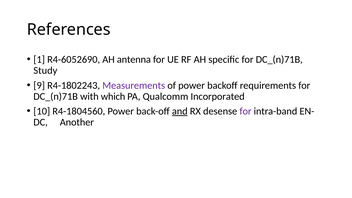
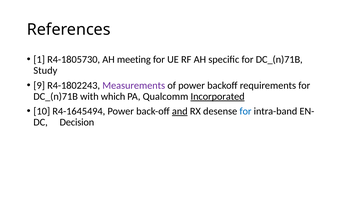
R4-6052690: R4-6052690 -> R4-1805730
antenna: antenna -> meeting
Incorporated underline: none -> present
R4-1804560: R4-1804560 -> R4-1645494
for at (246, 111) colour: purple -> blue
Another: Another -> Decision
